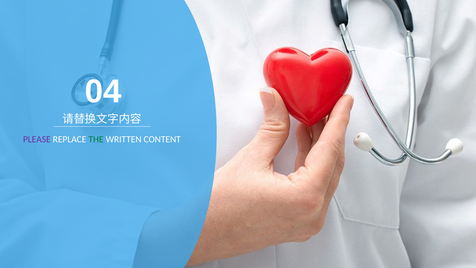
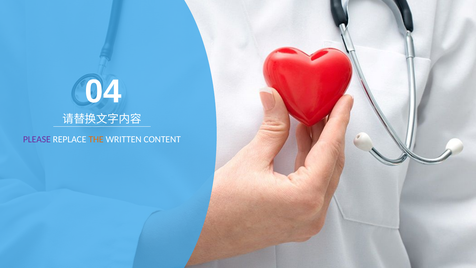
THE colour: green -> orange
